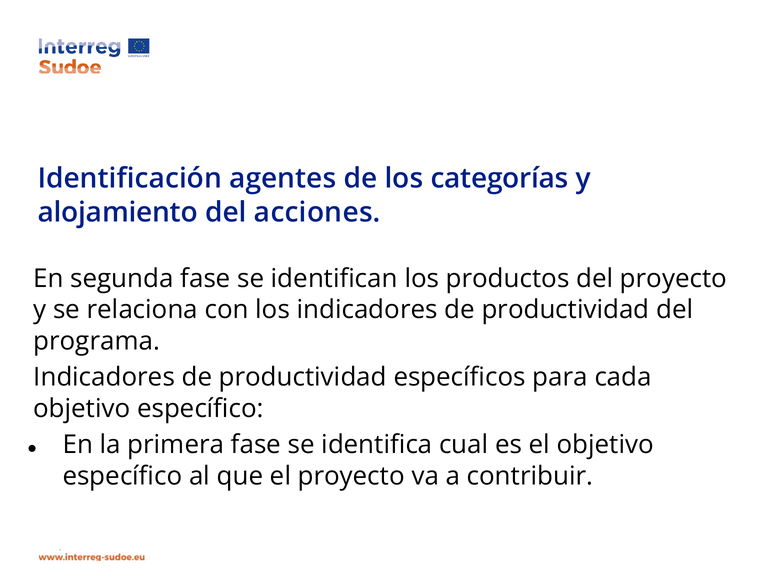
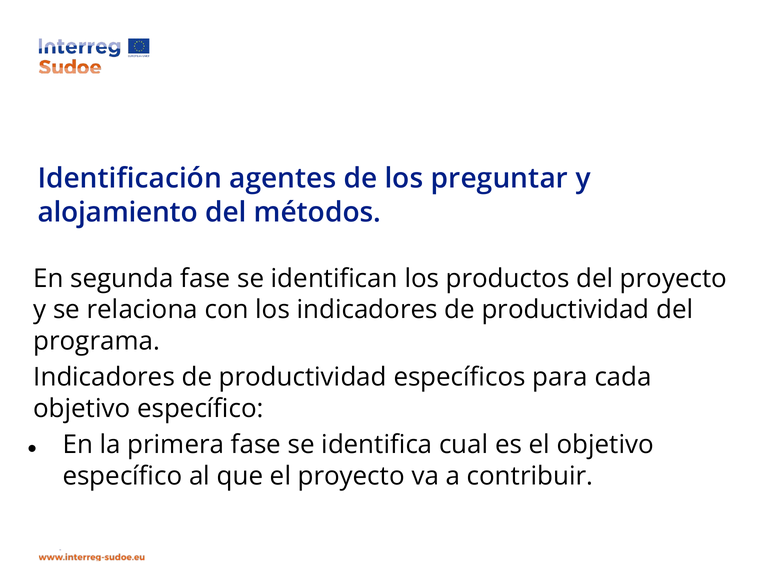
categorías: categorías -> preguntar
acciones: acciones -> métodos
